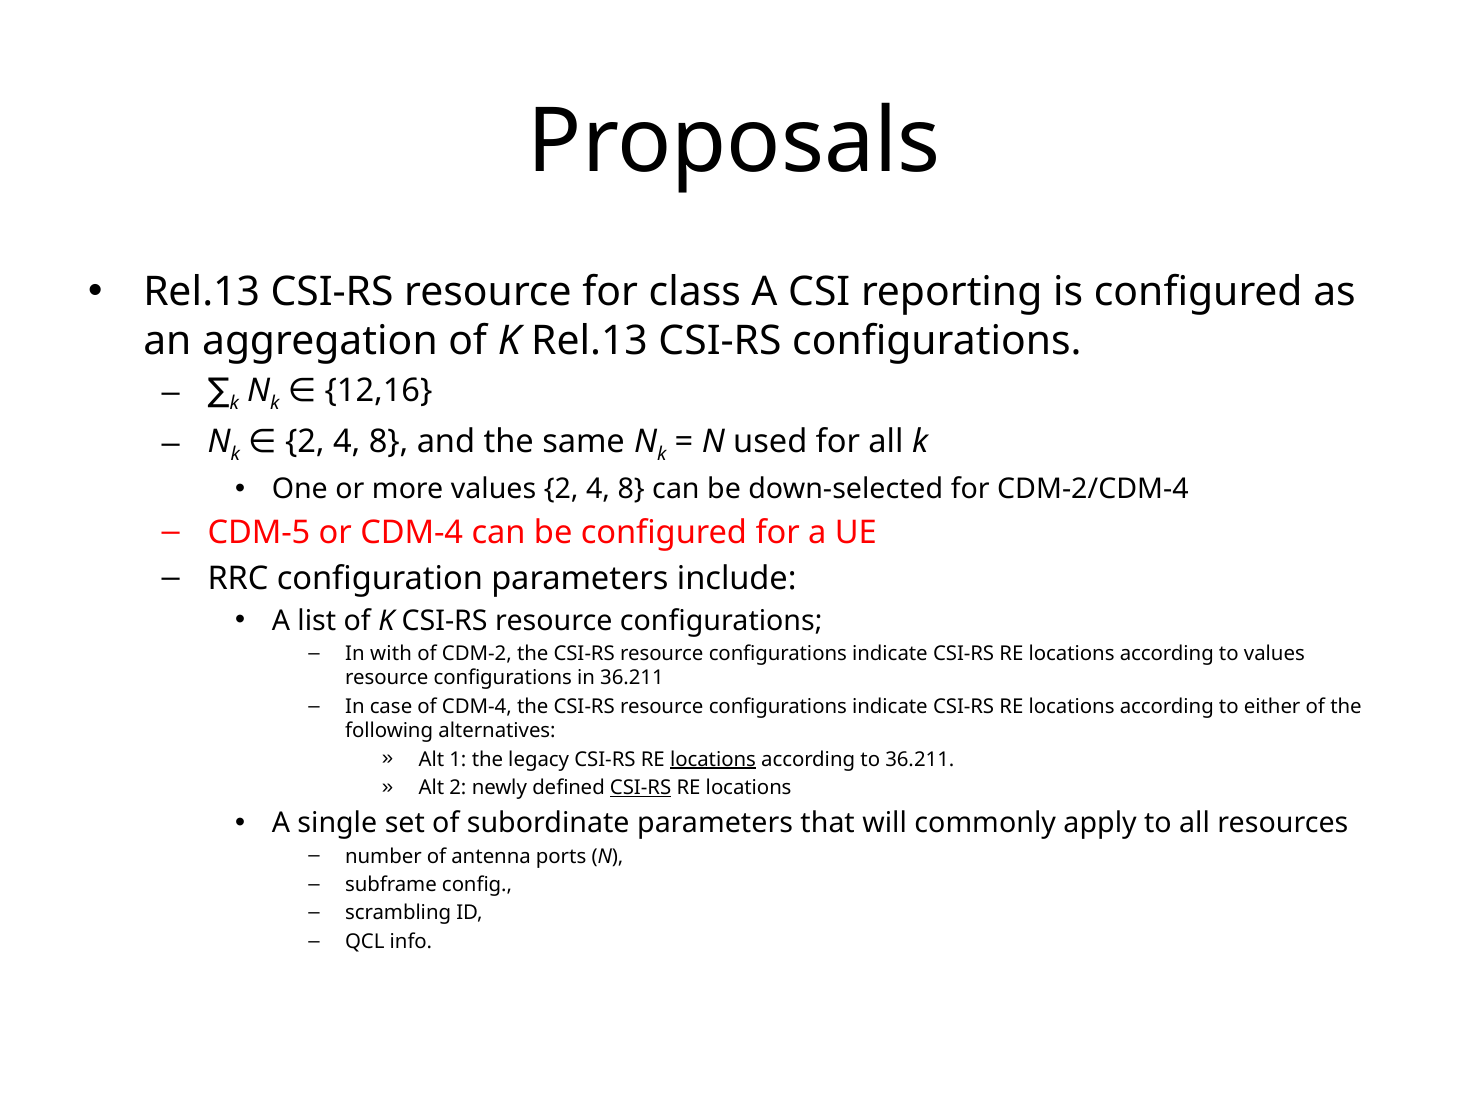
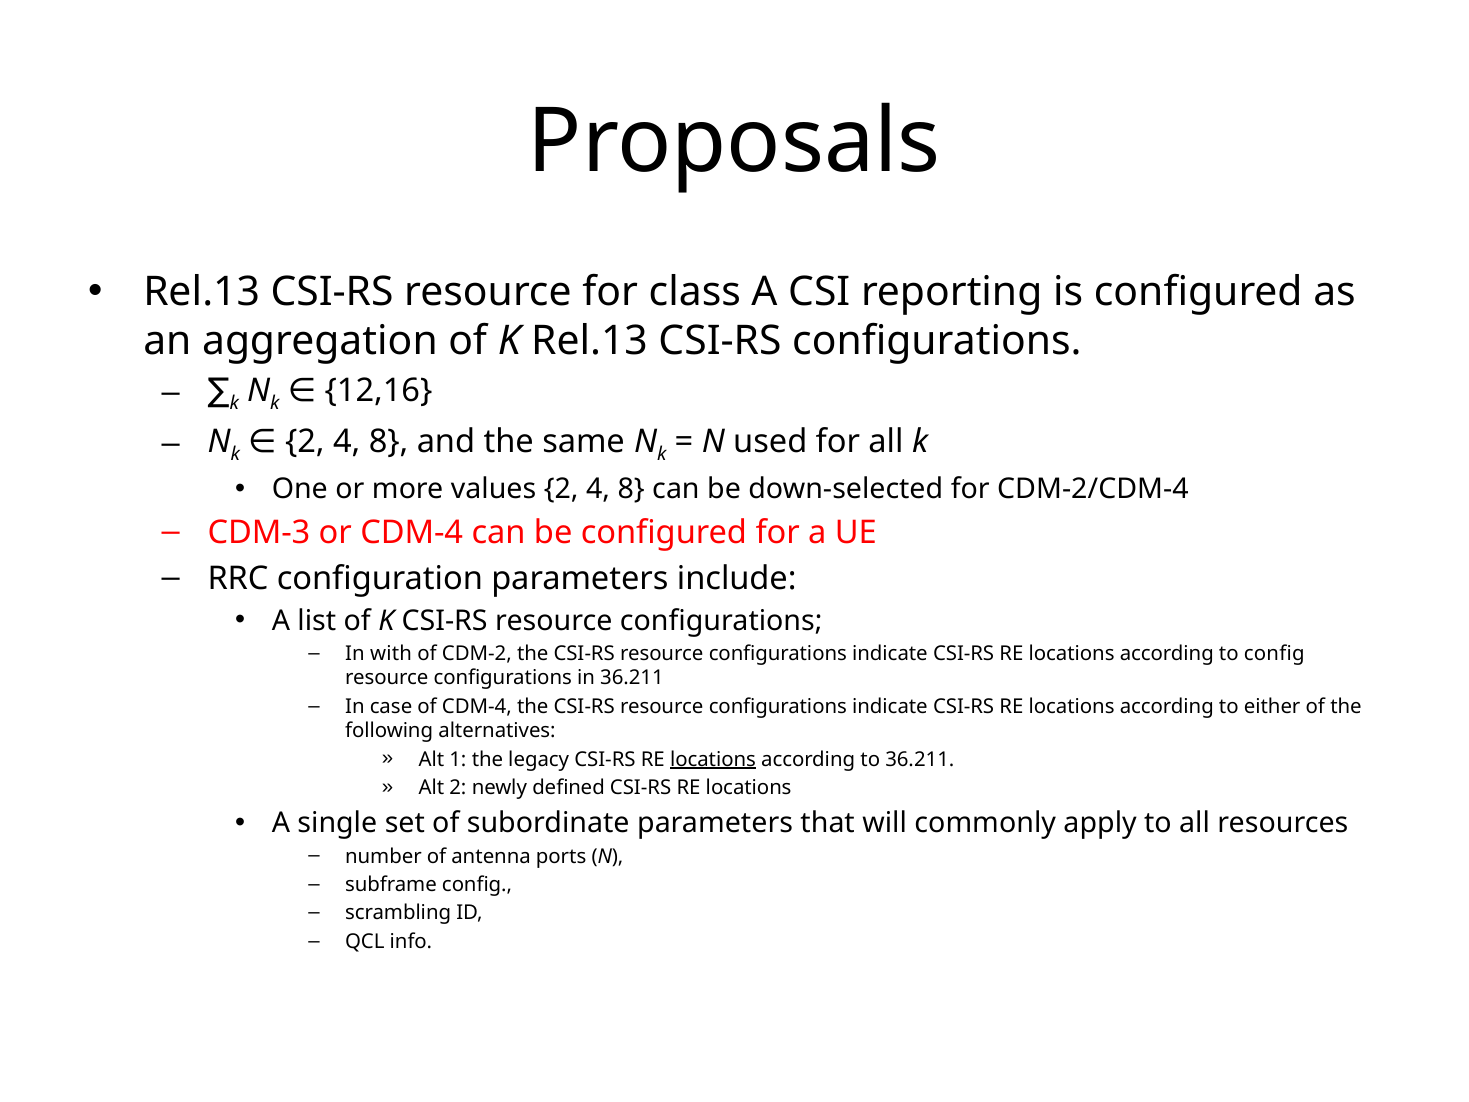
CDM-5: CDM-5 -> CDM-3
to values: values -> config
CSI-RS at (641, 788) underline: present -> none
